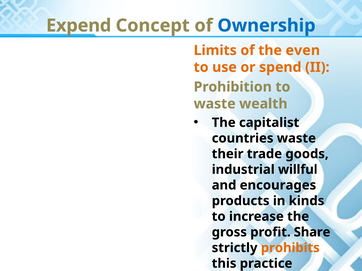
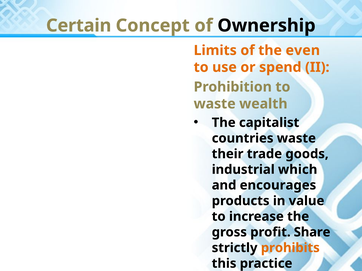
Expend: Expend -> Certain
Ownership colour: blue -> black
willful: willful -> which
kinds: kinds -> value
